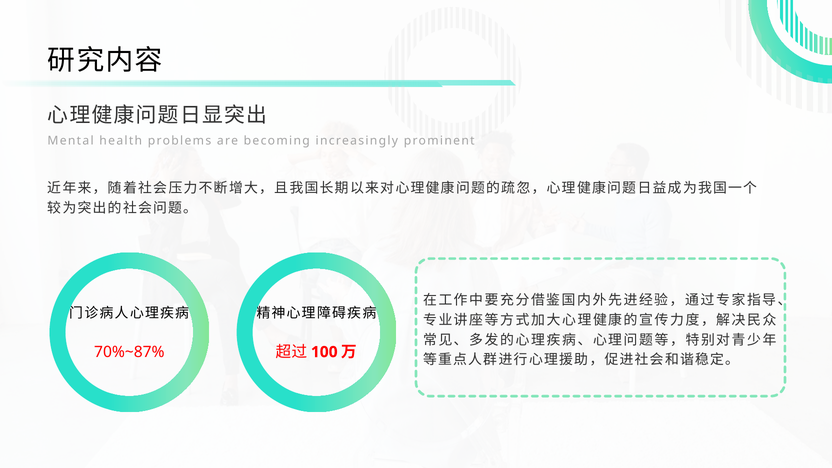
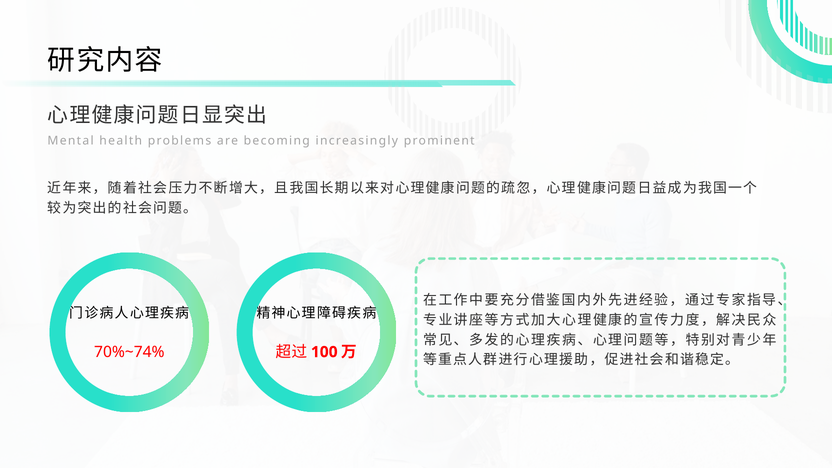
70%~87%: 70%~87% -> 70%~74%
